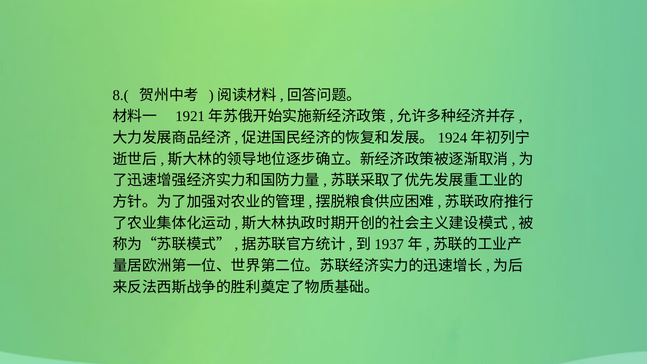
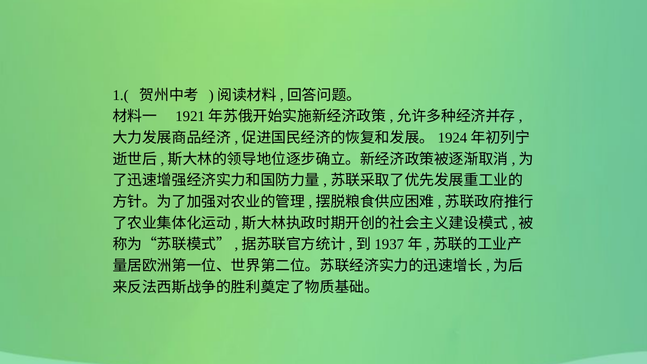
8.(: 8.( -> 1.(
